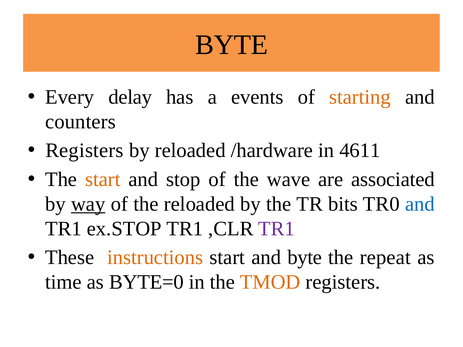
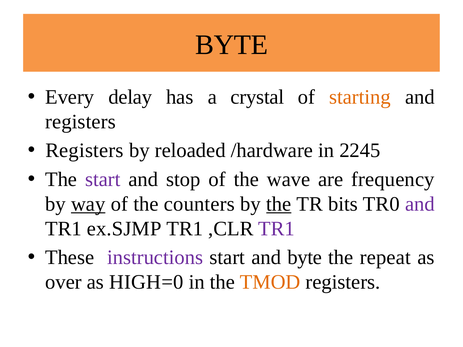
events: events -> crystal
counters at (81, 122): counters -> registers
4611: 4611 -> 2245
start at (103, 179) colour: orange -> purple
associated: associated -> frequency
the reloaded: reloaded -> counters
the at (279, 204) underline: none -> present
and at (420, 204) colour: blue -> purple
ex.STOP: ex.STOP -> ex.SJMP
instructions colour: orange -> purple
time: time -> over
BYTE=0: BYTE=0 -> HIGH=0
